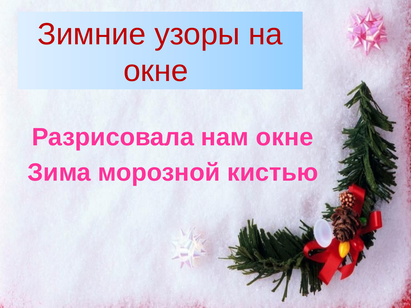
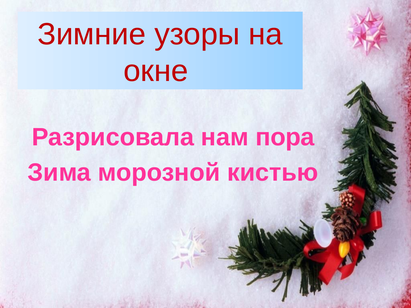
нам окне: окне -> пора
